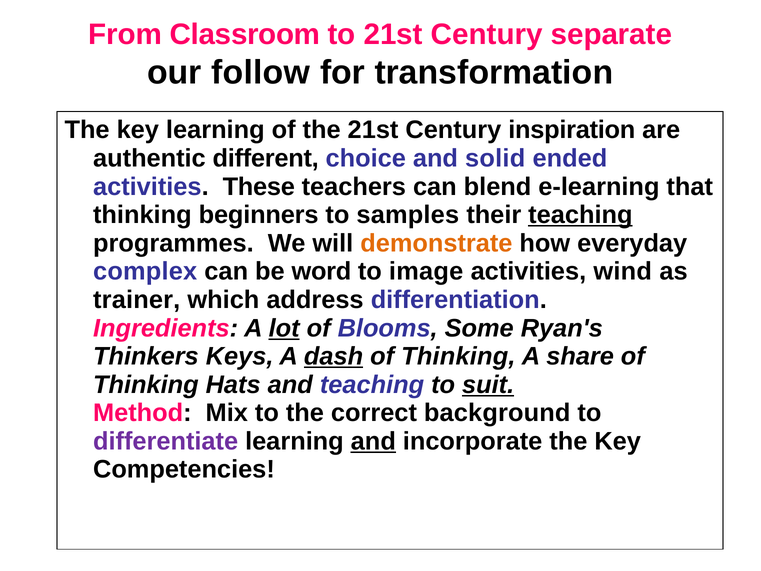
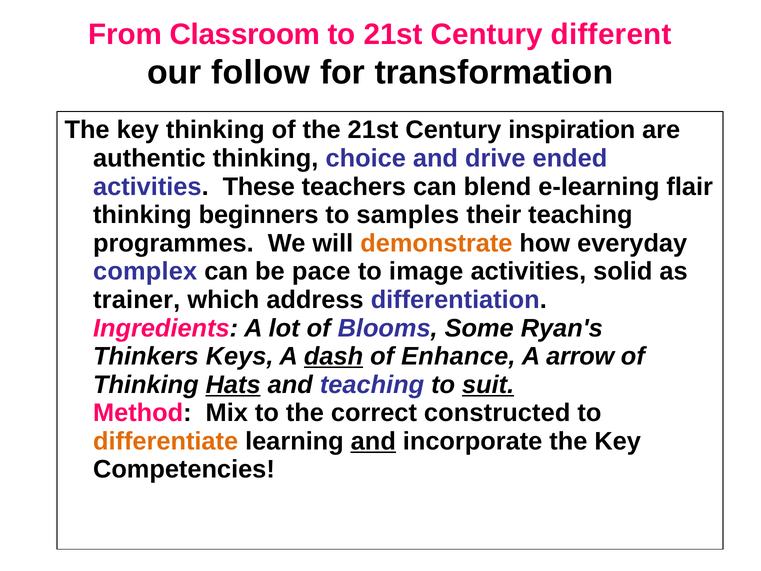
separate: separate -> different
key learning: learning -> thinking
authentic different: different -> thinking
solid: solid -> drive
that: that -> flair
teaching at (580, 215) underline: present -> none
word: word -> pace
wind: wind -> solid
lot underline: present -> none
Thinking at (458, 356): Thinking -> Enhance
share: share -> arrow
Hats underline: none -> present
background: background -> constructed
differentiate colour: purple -> orange
